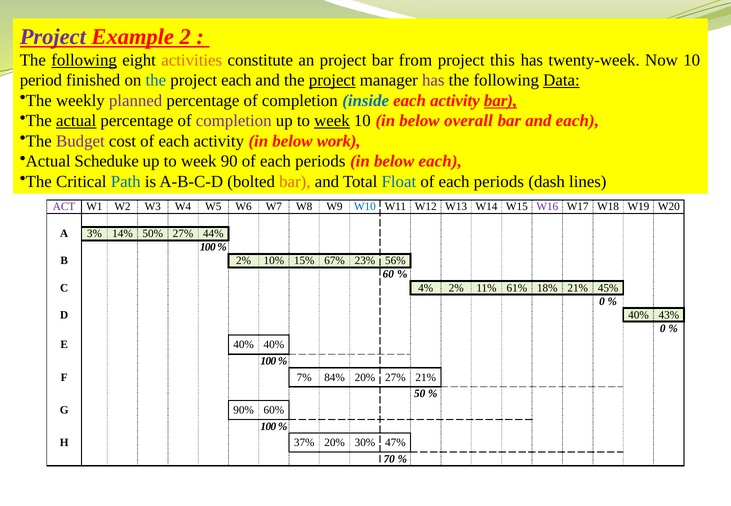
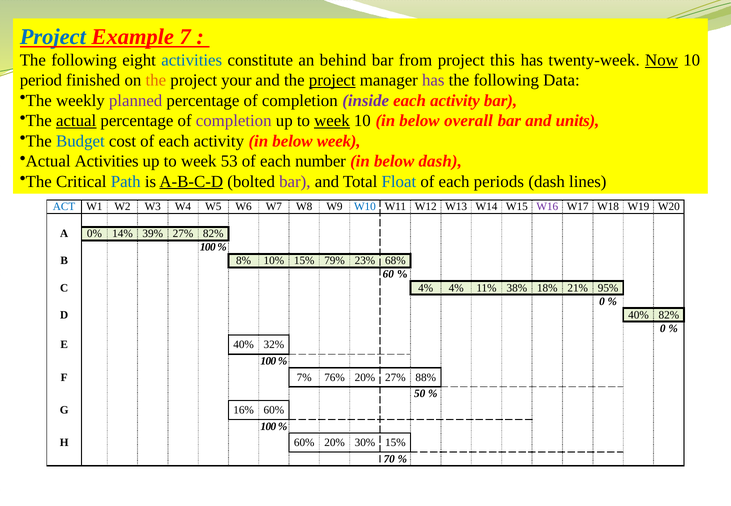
Project at (53, 37) colour: purple -> blue
2: 2 -> 7
following at (84, 60) underline: present -> none
activities at (192, 60) colour: orange -> blue
an project: project -> behind
Now underline: none -> present
the at (156, 80) colour: blue -> orange
project each: each -> your
Data underline: present -> none
inside colour: blue -> purple
bar at (501, 101) underline: present -> none
and each: each -> units
Budget colour: purple -> blue
below work: work -> week
Actual Scheduke: Scheduke -> Activities
90: 90 -> 53
periods at (320, 161): periods -> number
below each: each -> dash
A-B-C-D underline: none -> present
bar at (295, 182) colour: orange -> purple
ACT colour: purple -> blue
3%: 3% -> 0%
50%: 50% -> 39%
27% 44%: 44% -> 82%
B 2%: 2% -> 8%
67%: 67% -> 79%
56%: 56% -> 68%
4% 2%: 2% -> 4%
61%: 61% -> 38%
45%: 45% -> 95%
40% 43%: 43% -> 82%
40% 40%: 40% -> 32%
84%: 84% -> 76%
27% 21%: 21% -> 88%
90%: 90% -> 16%
H 37%: 37% -> 60%
30% 47%: 47% -> 15%
